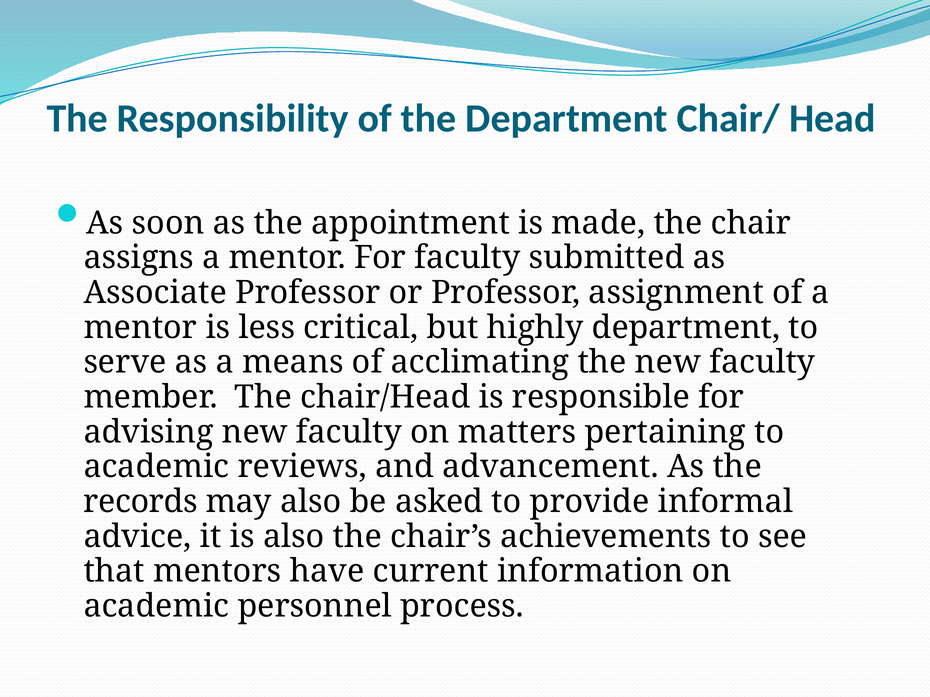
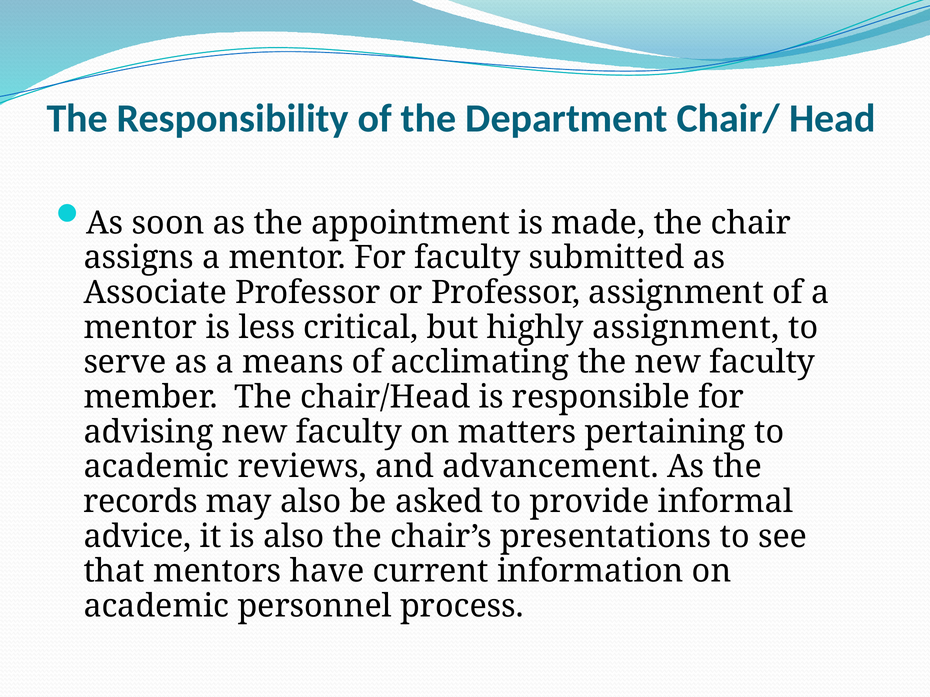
highly department: department -> assignment
achievements: achievements -> presentations
